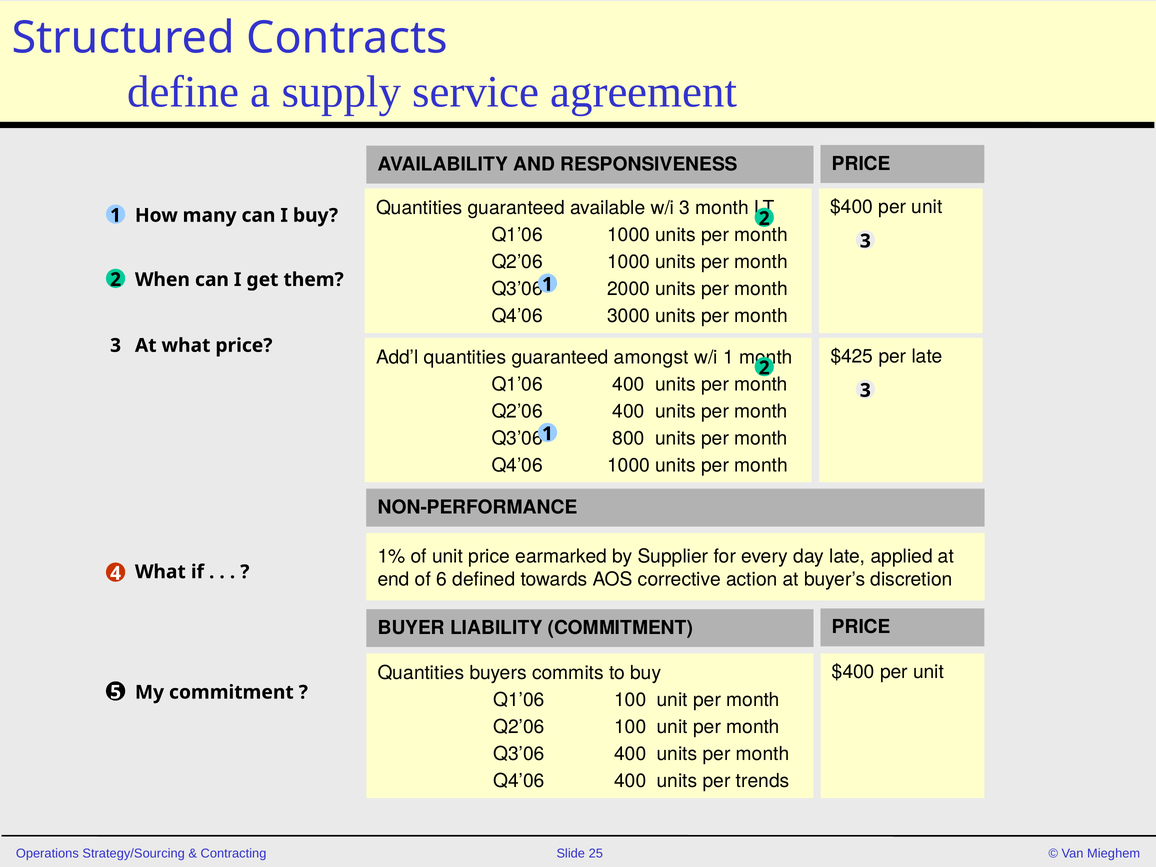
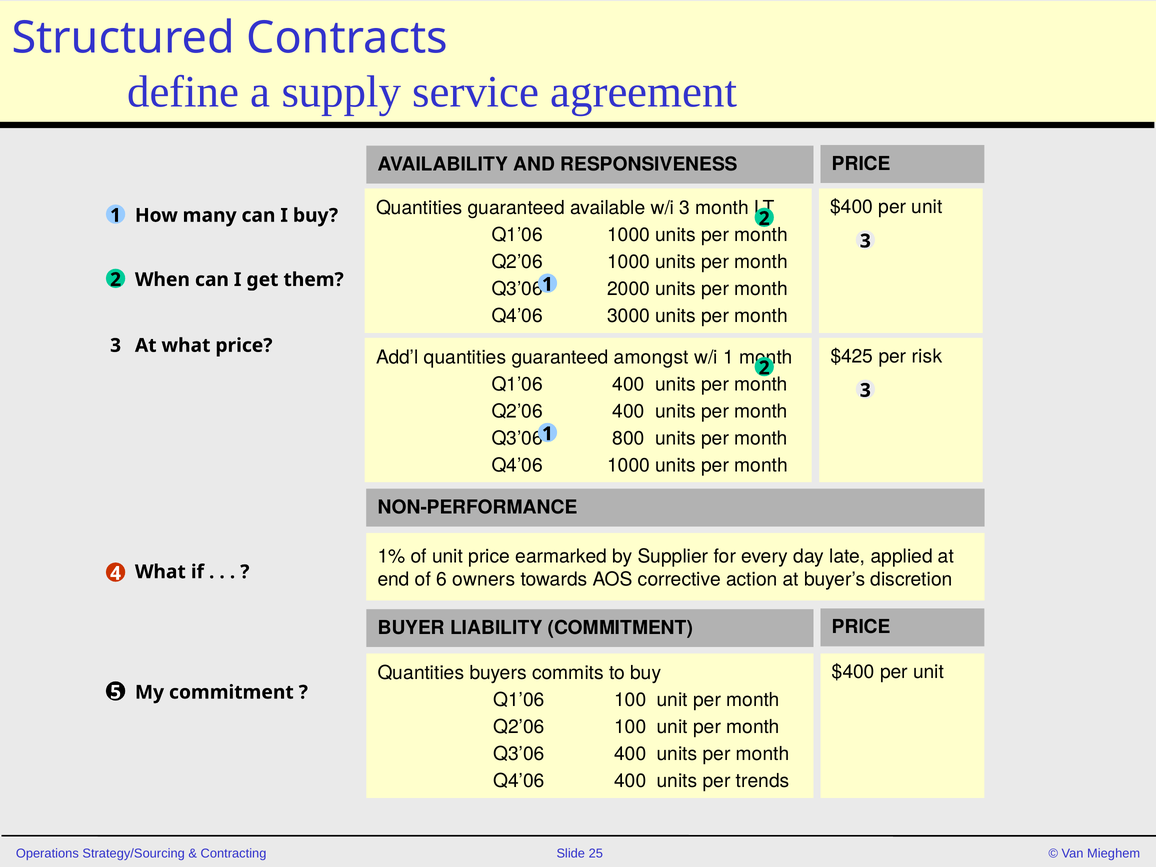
per late: late -> risk
defined: defined -> owners
